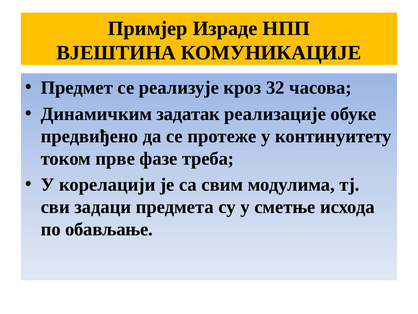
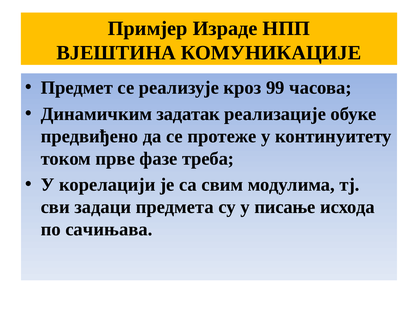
32: 32 -> 99
сметње: сметње -> писање
обављање: обављање -> сачињава
